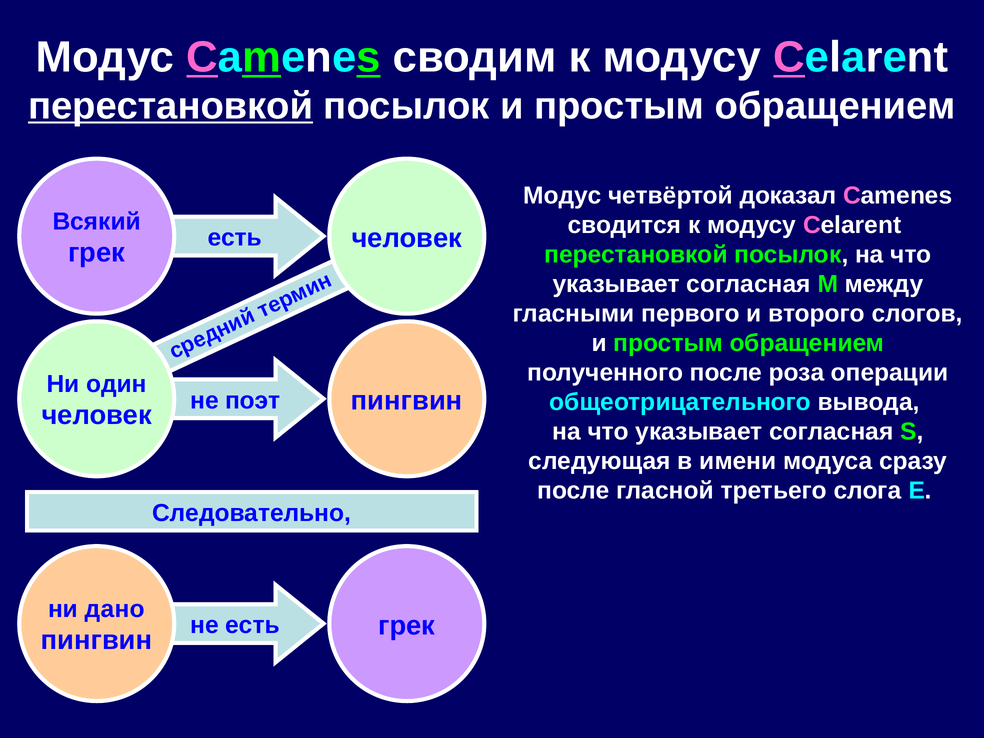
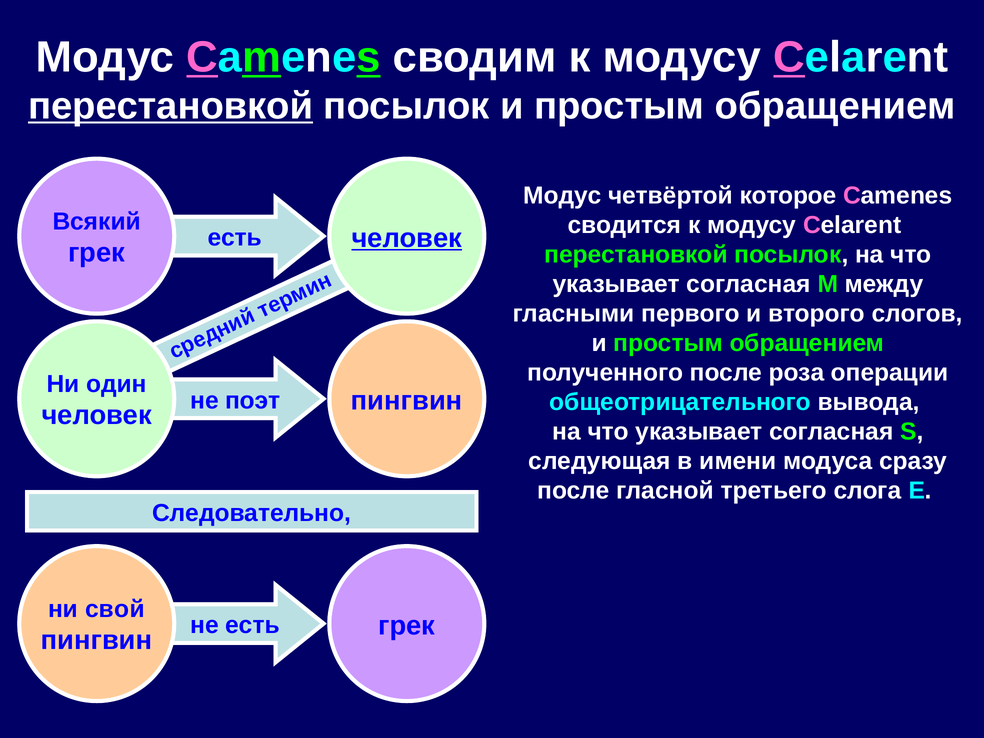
доказал: доказал -> которое
человек at (407, 238) underline: none -> present
дано: дано -> свой
